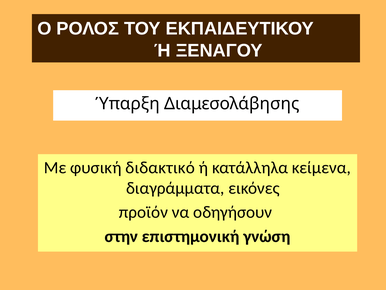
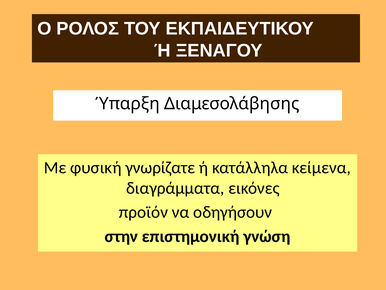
διδακτικό: διδακτικό -> γνωρίζατε
